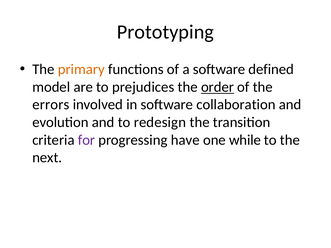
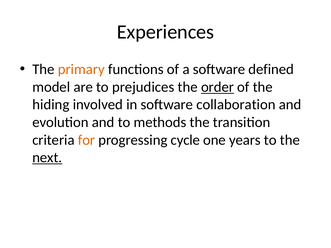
Prototyping: Prototyping -> Experiences
errors: errors -> hiding
redesign: redesign -> methods
for colour: purple -> orange
have: have -> cycle
while: while -> years
next underline: none -> present
